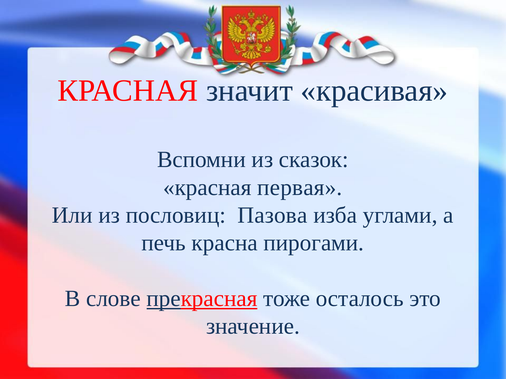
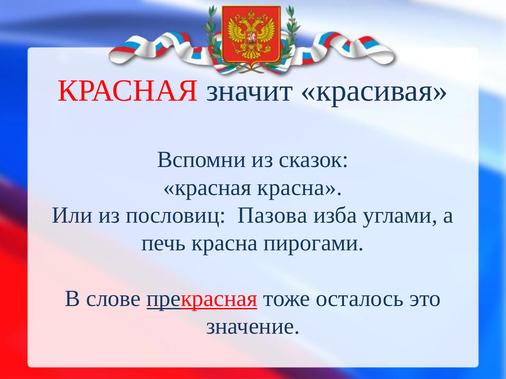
красная первая: первая -> красна
